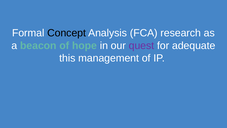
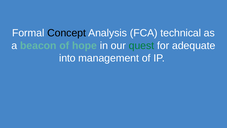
research: research -> technical
quest colour: purple -> green
this: this -> into
